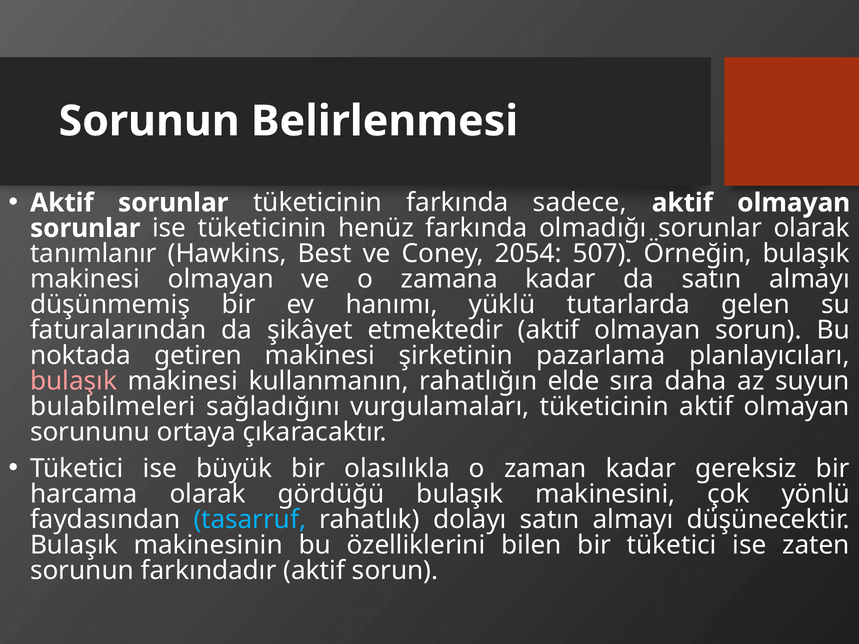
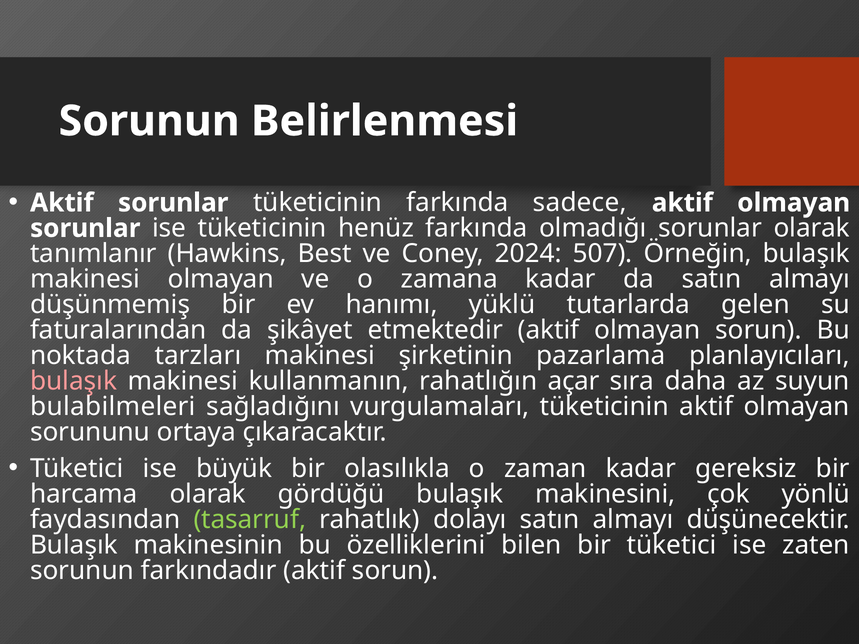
2054: 2054 -> 2024
getiren: getiren -> tarzları
elde: elde -> açar
tasarruf colour: light blue -> light green
